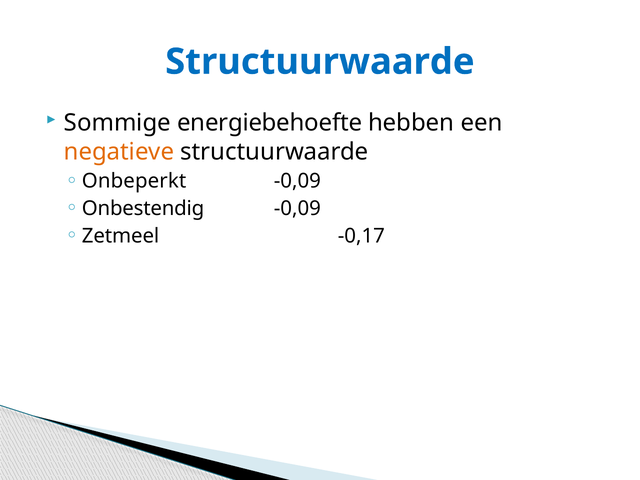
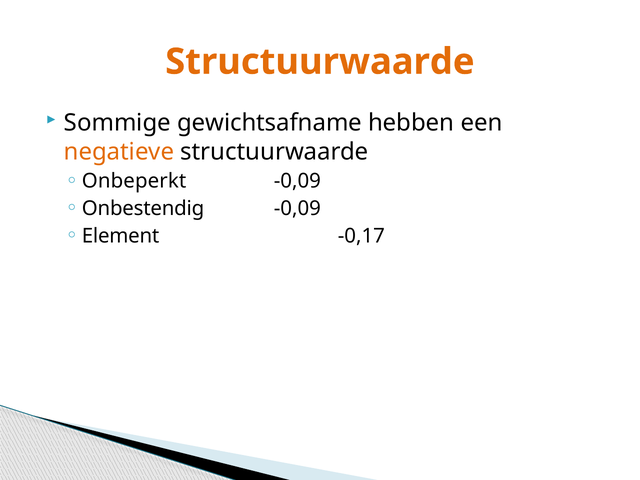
Structuurwaarde at (320, 62) colour: blue -> orange
energiebehoefte: energiebehoefte -> gewichtsafname
Zetmeel: Zetmeel -> Element
